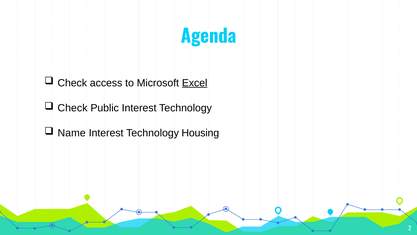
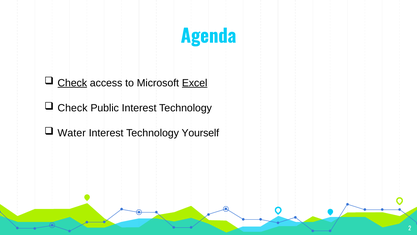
Check at (72, 83) underline: none -> present
Name: Name -> Water
Housing: Housing -> Yourself
